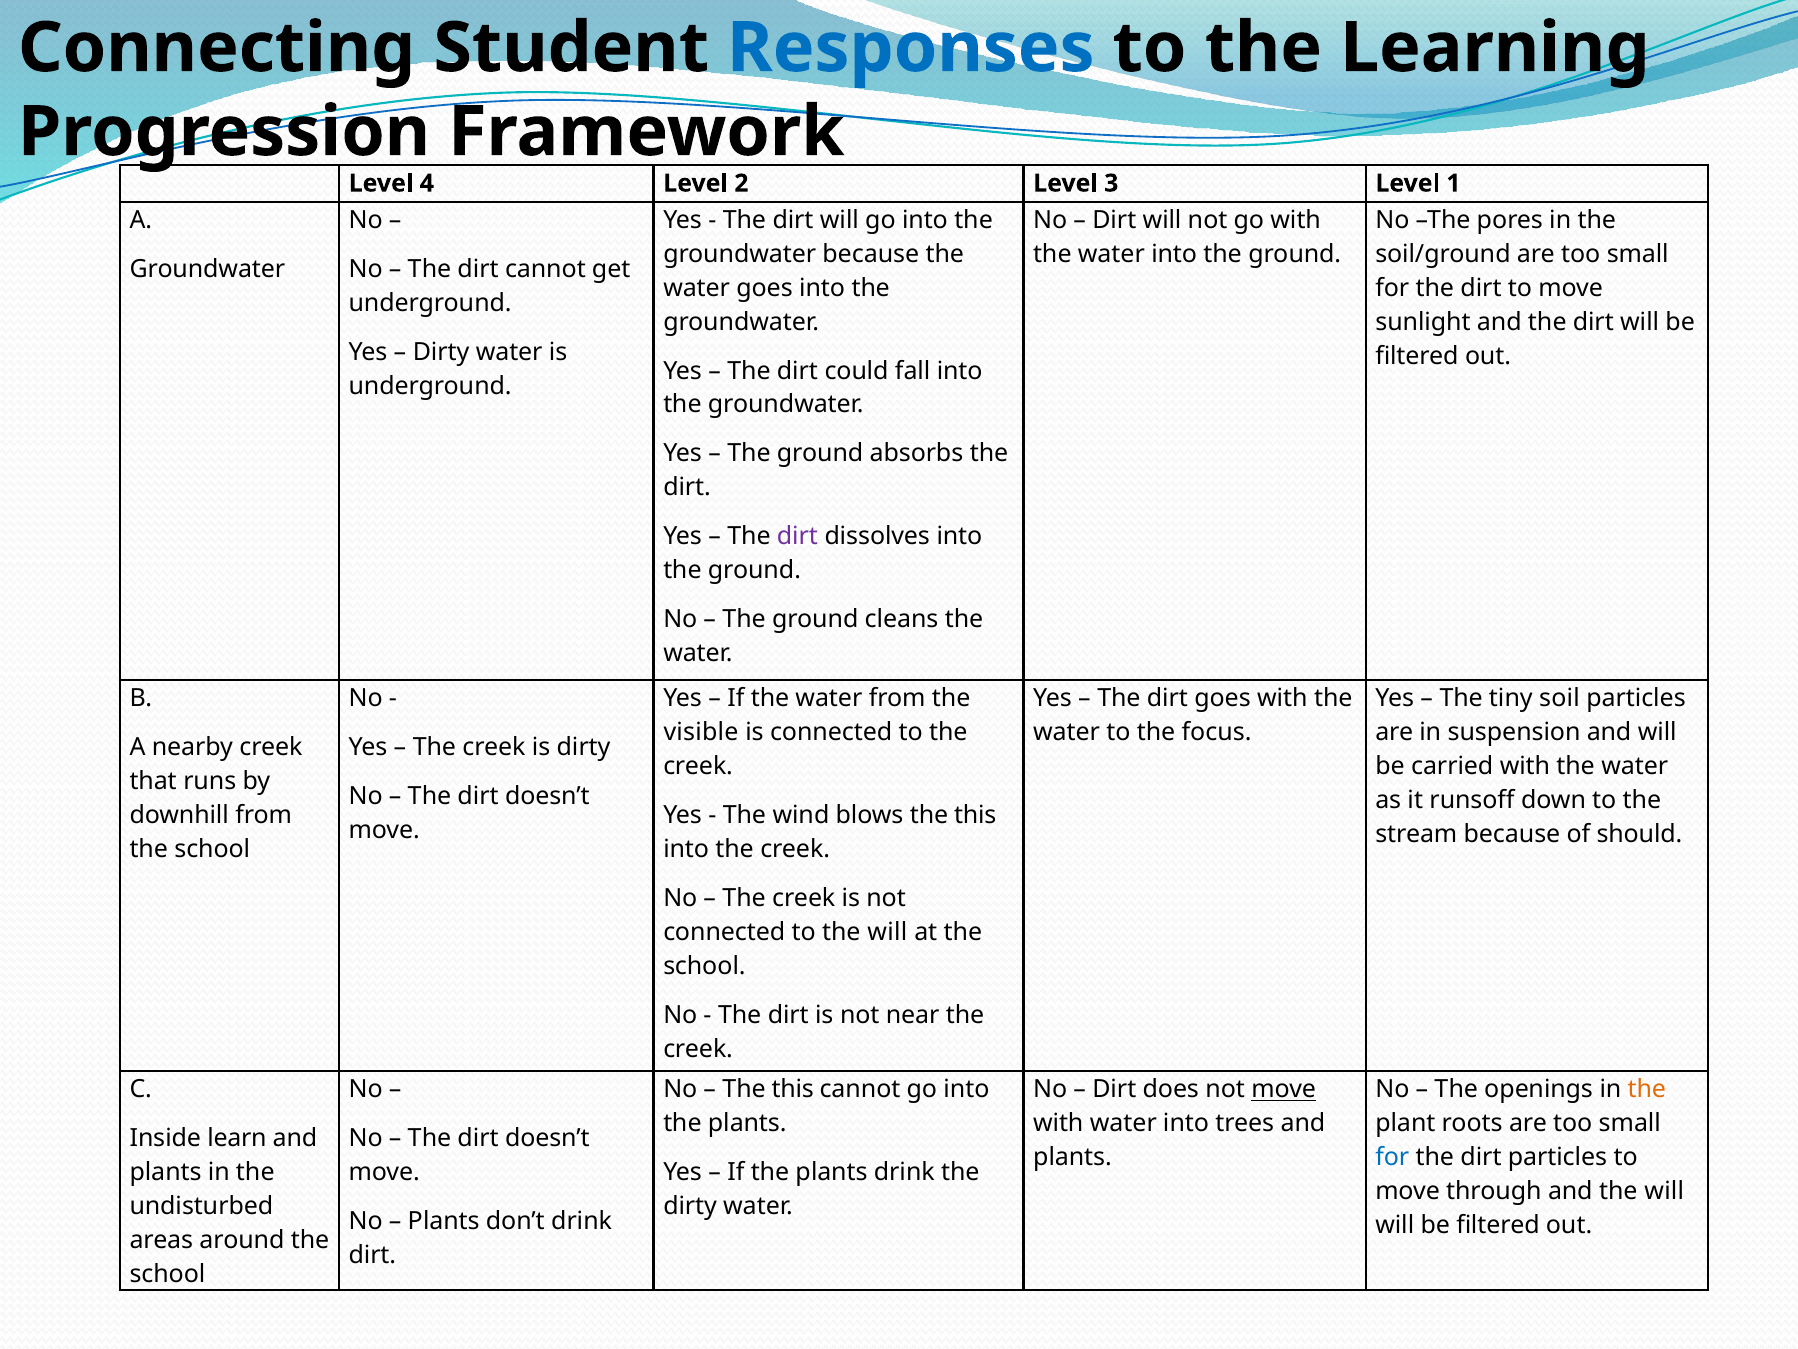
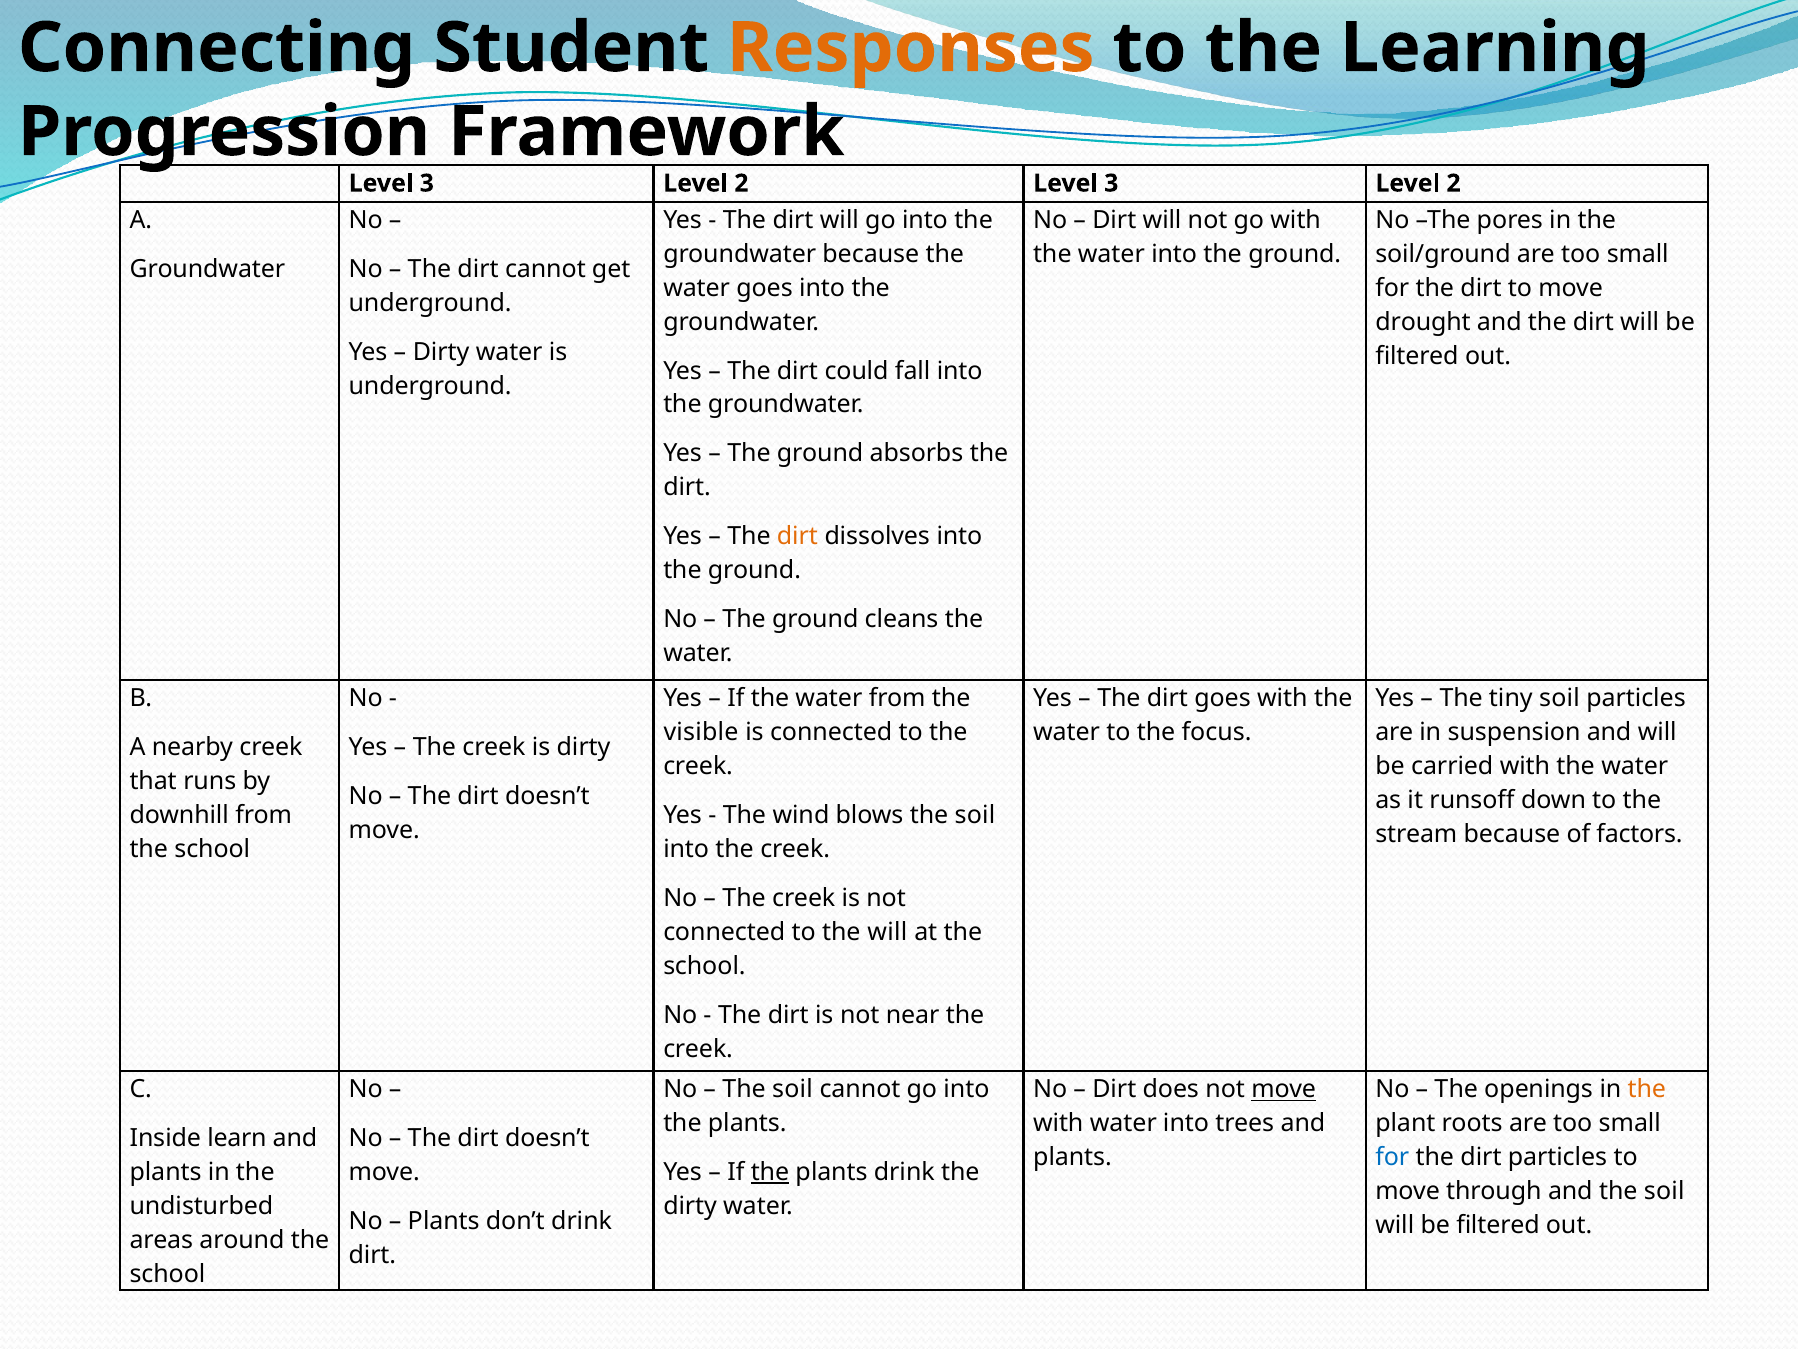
Responses colour: blue -> orange
4 at (427, 183): 4 -> 3
1 at (1454, 183): 1 -> 2
sunlight: sunlight -> drought
dirt at (797, 536) colour: purple -> orange
blows the this: this -> soil
should: should -> factors
this at (793, 1089): this -> soil
the at (770, 1172) underline: none -> present
and the will: will -> soil
